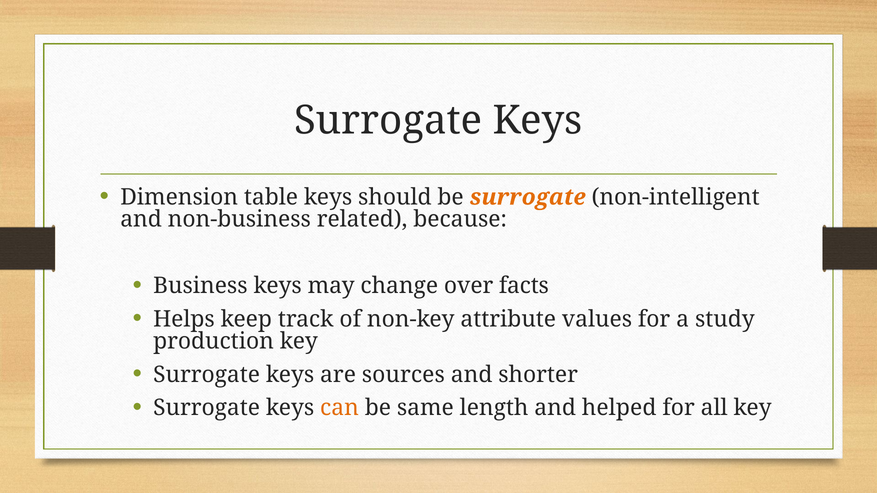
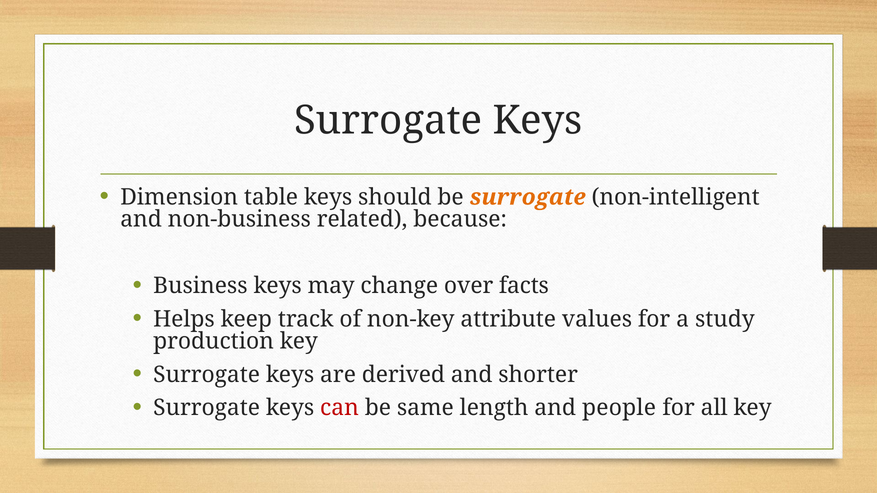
sources: sources -> derived
can colour: orange -> red
helped: helped -> people
